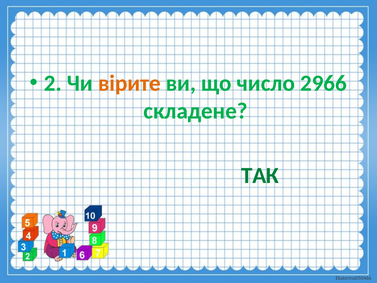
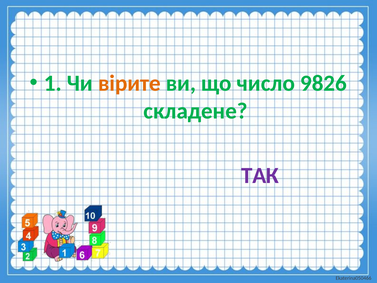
2: 2 -> 1
2966: 2966 -> 9826
ТАК colour: green -> purple
